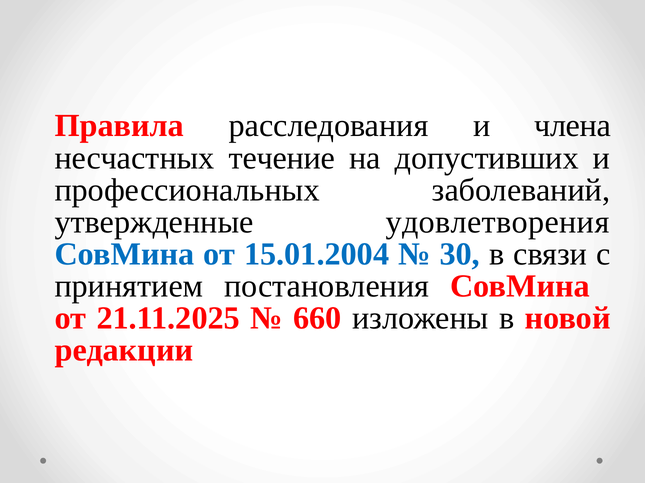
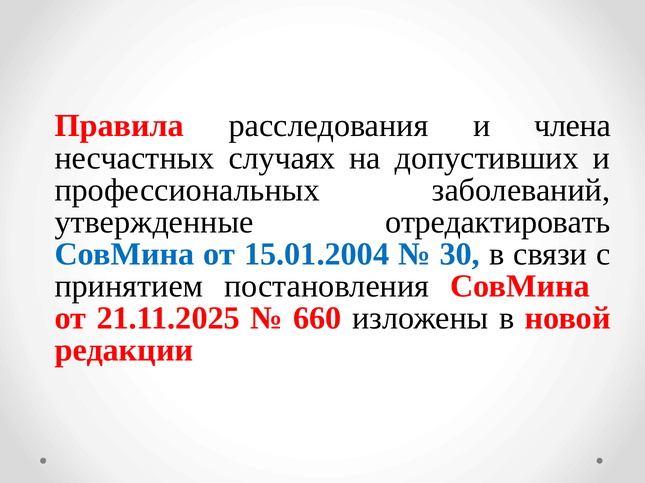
течение: течение -> случаях
удовлетворения: удовлетворения -> отредактировать
